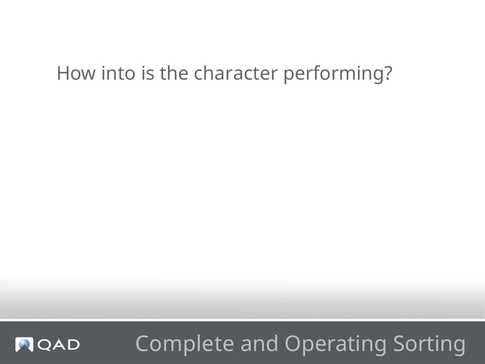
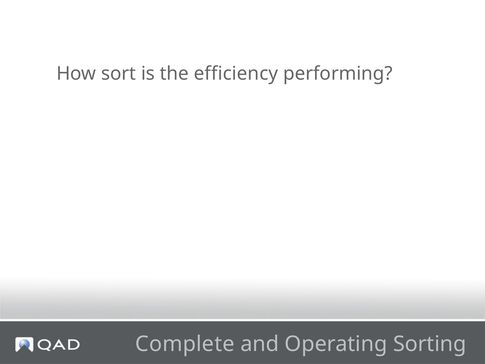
into: into -> sort
character: character -> efficiency
